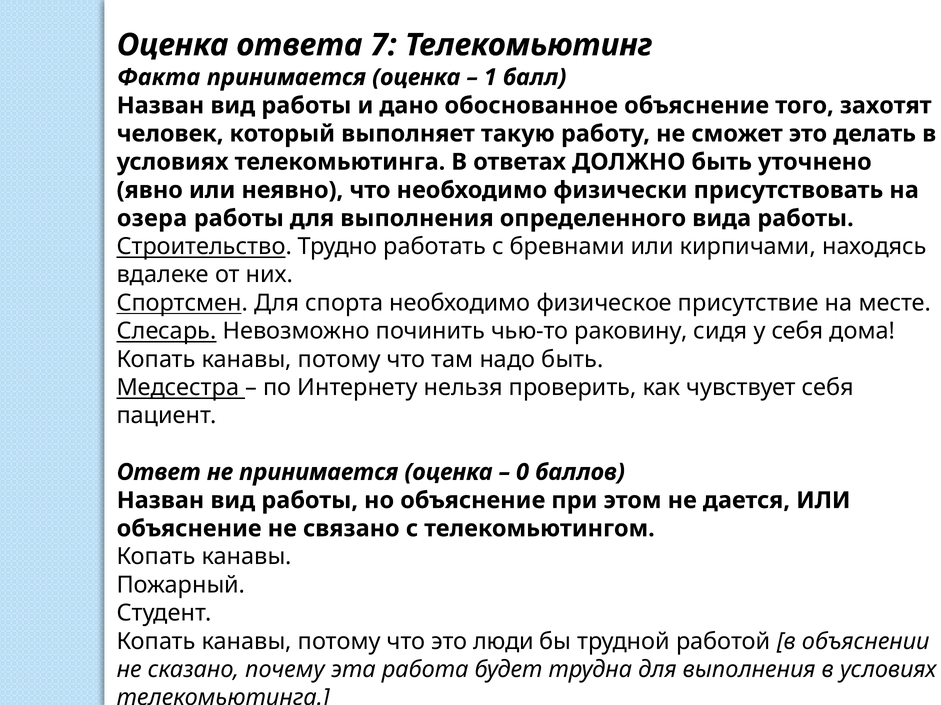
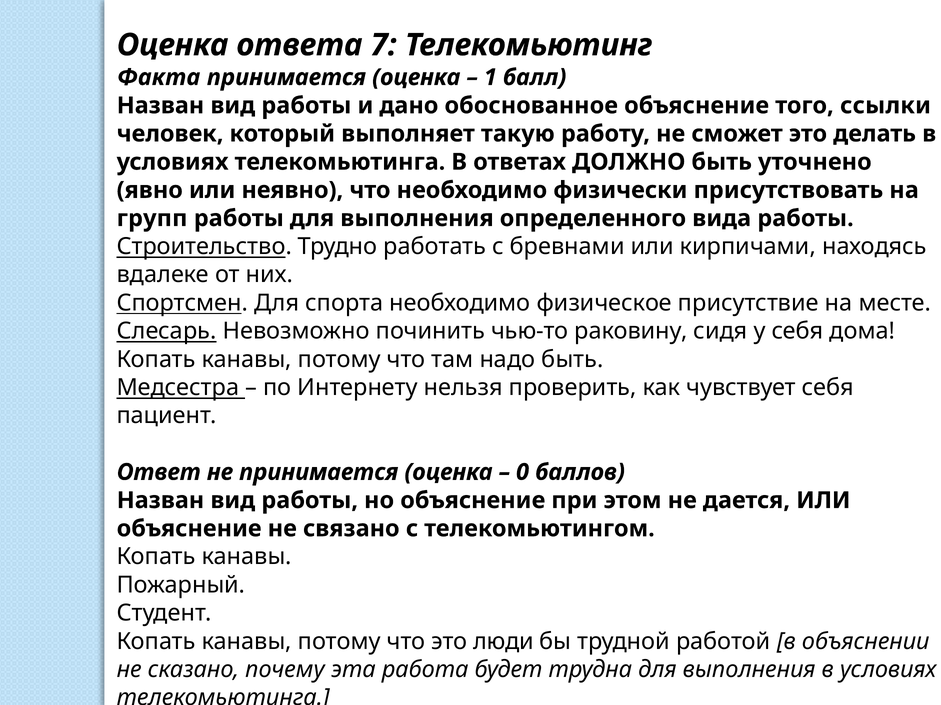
захотят: захотят -> ссылки
озера: озера -> групп
